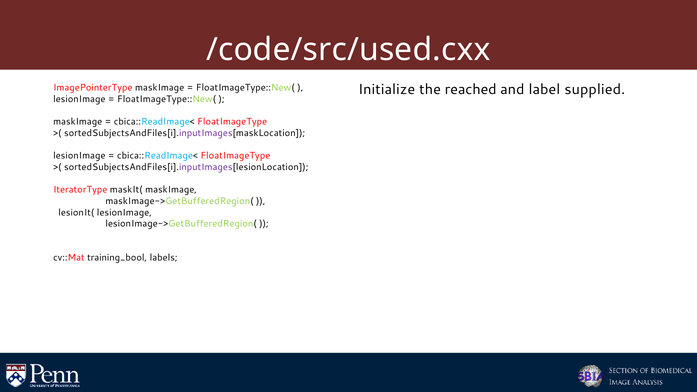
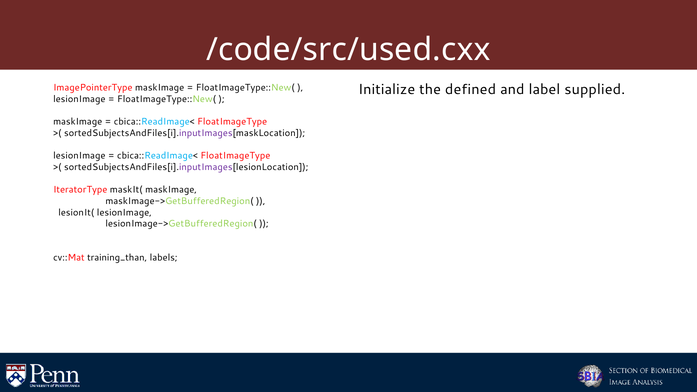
reached: reached -> defined
training_bool: training_bool -> training_than
